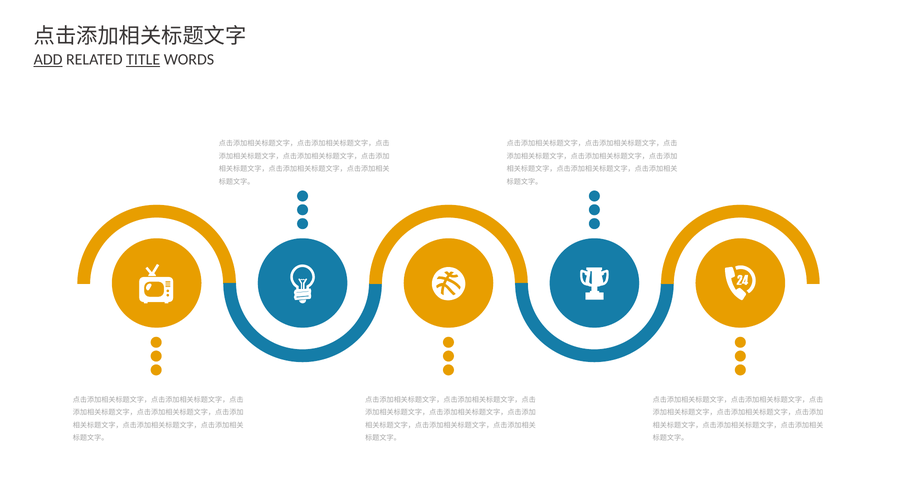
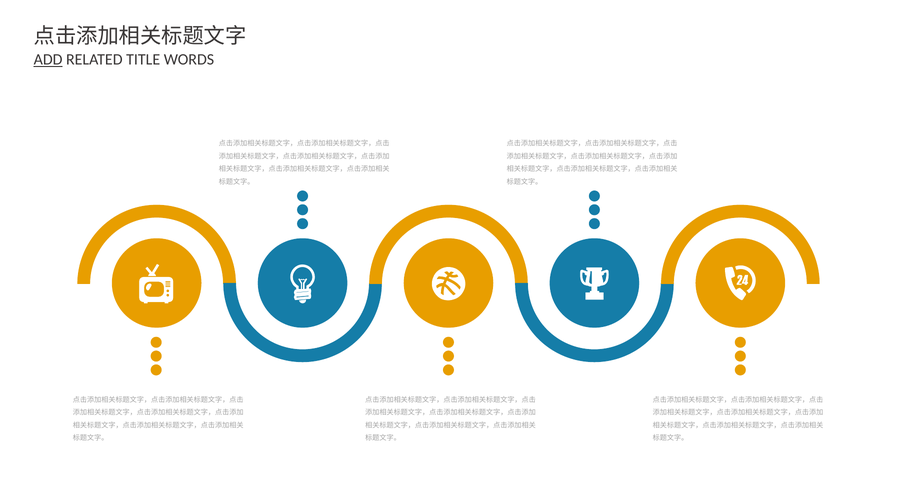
TITLE underline: present -> none
